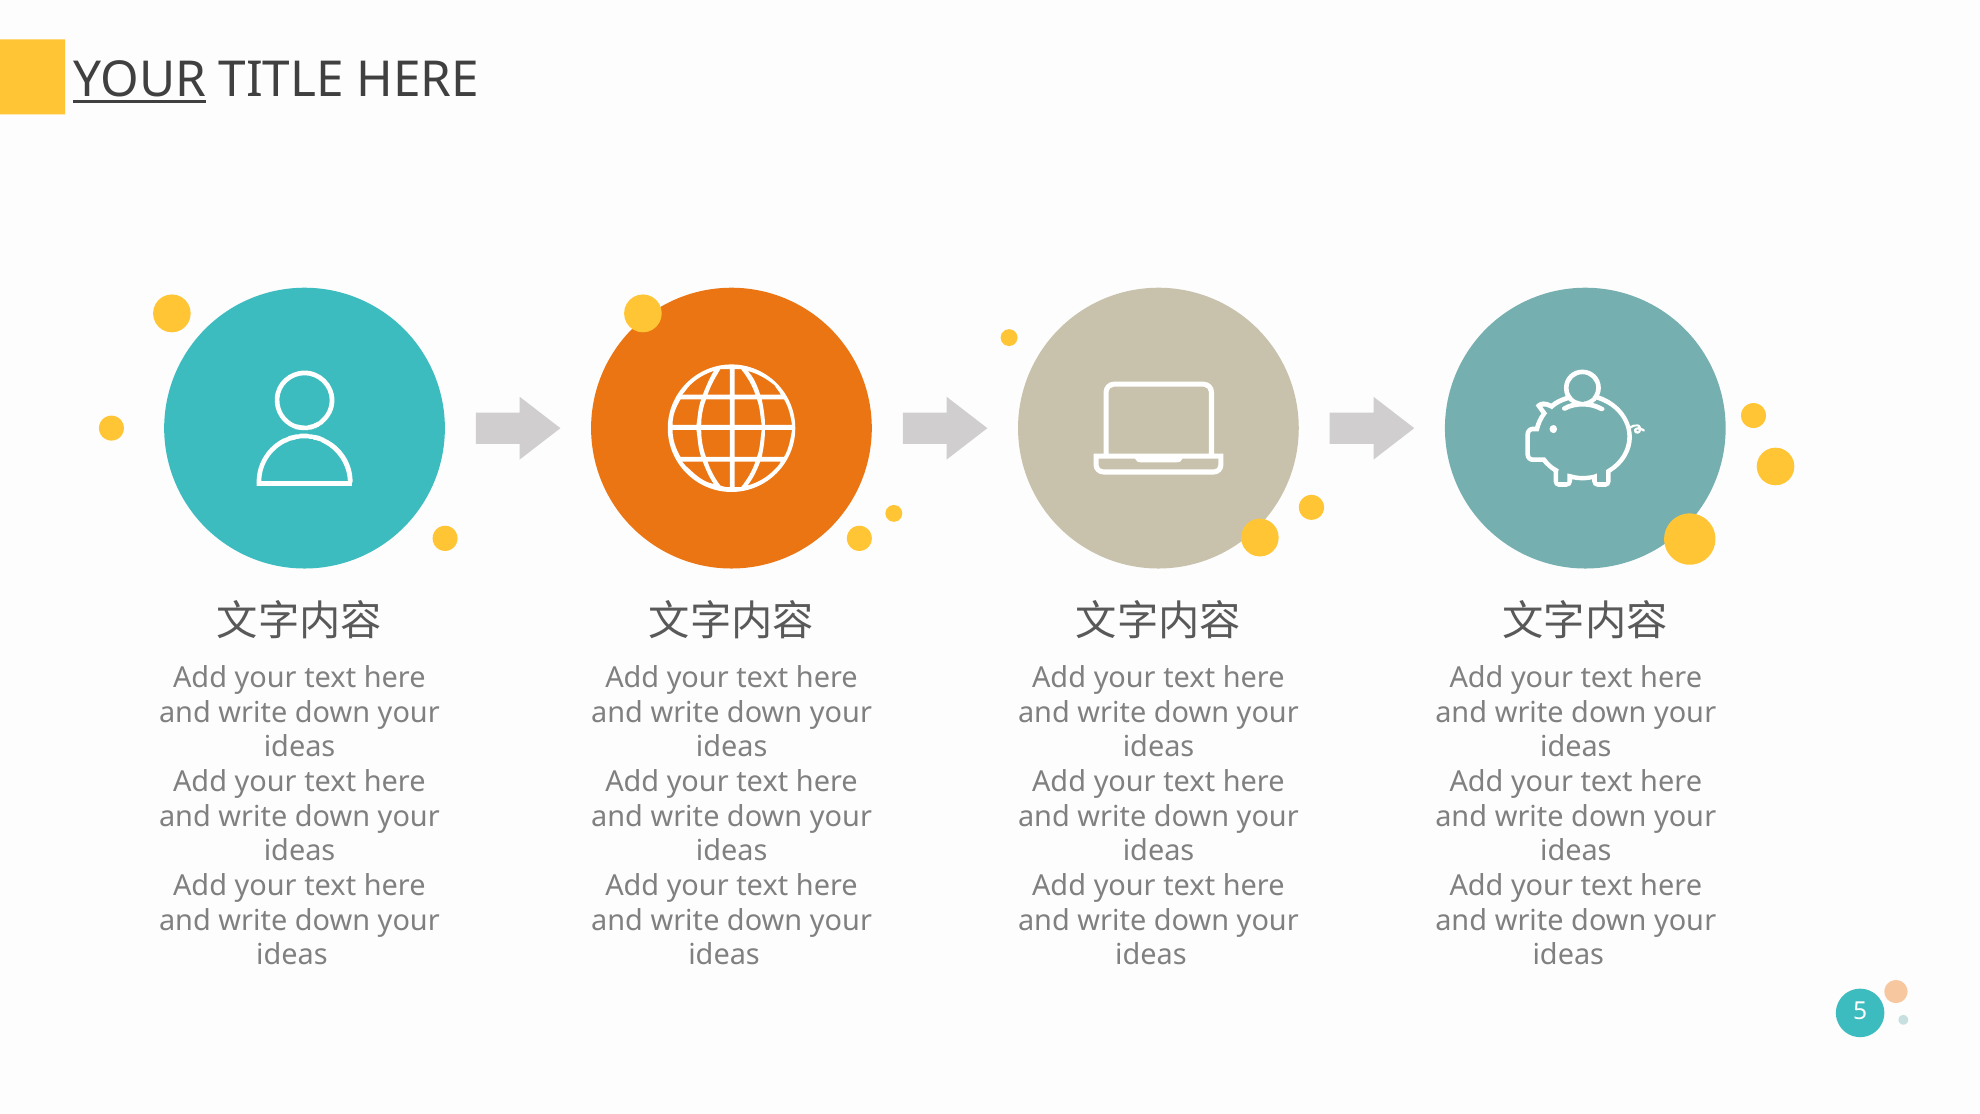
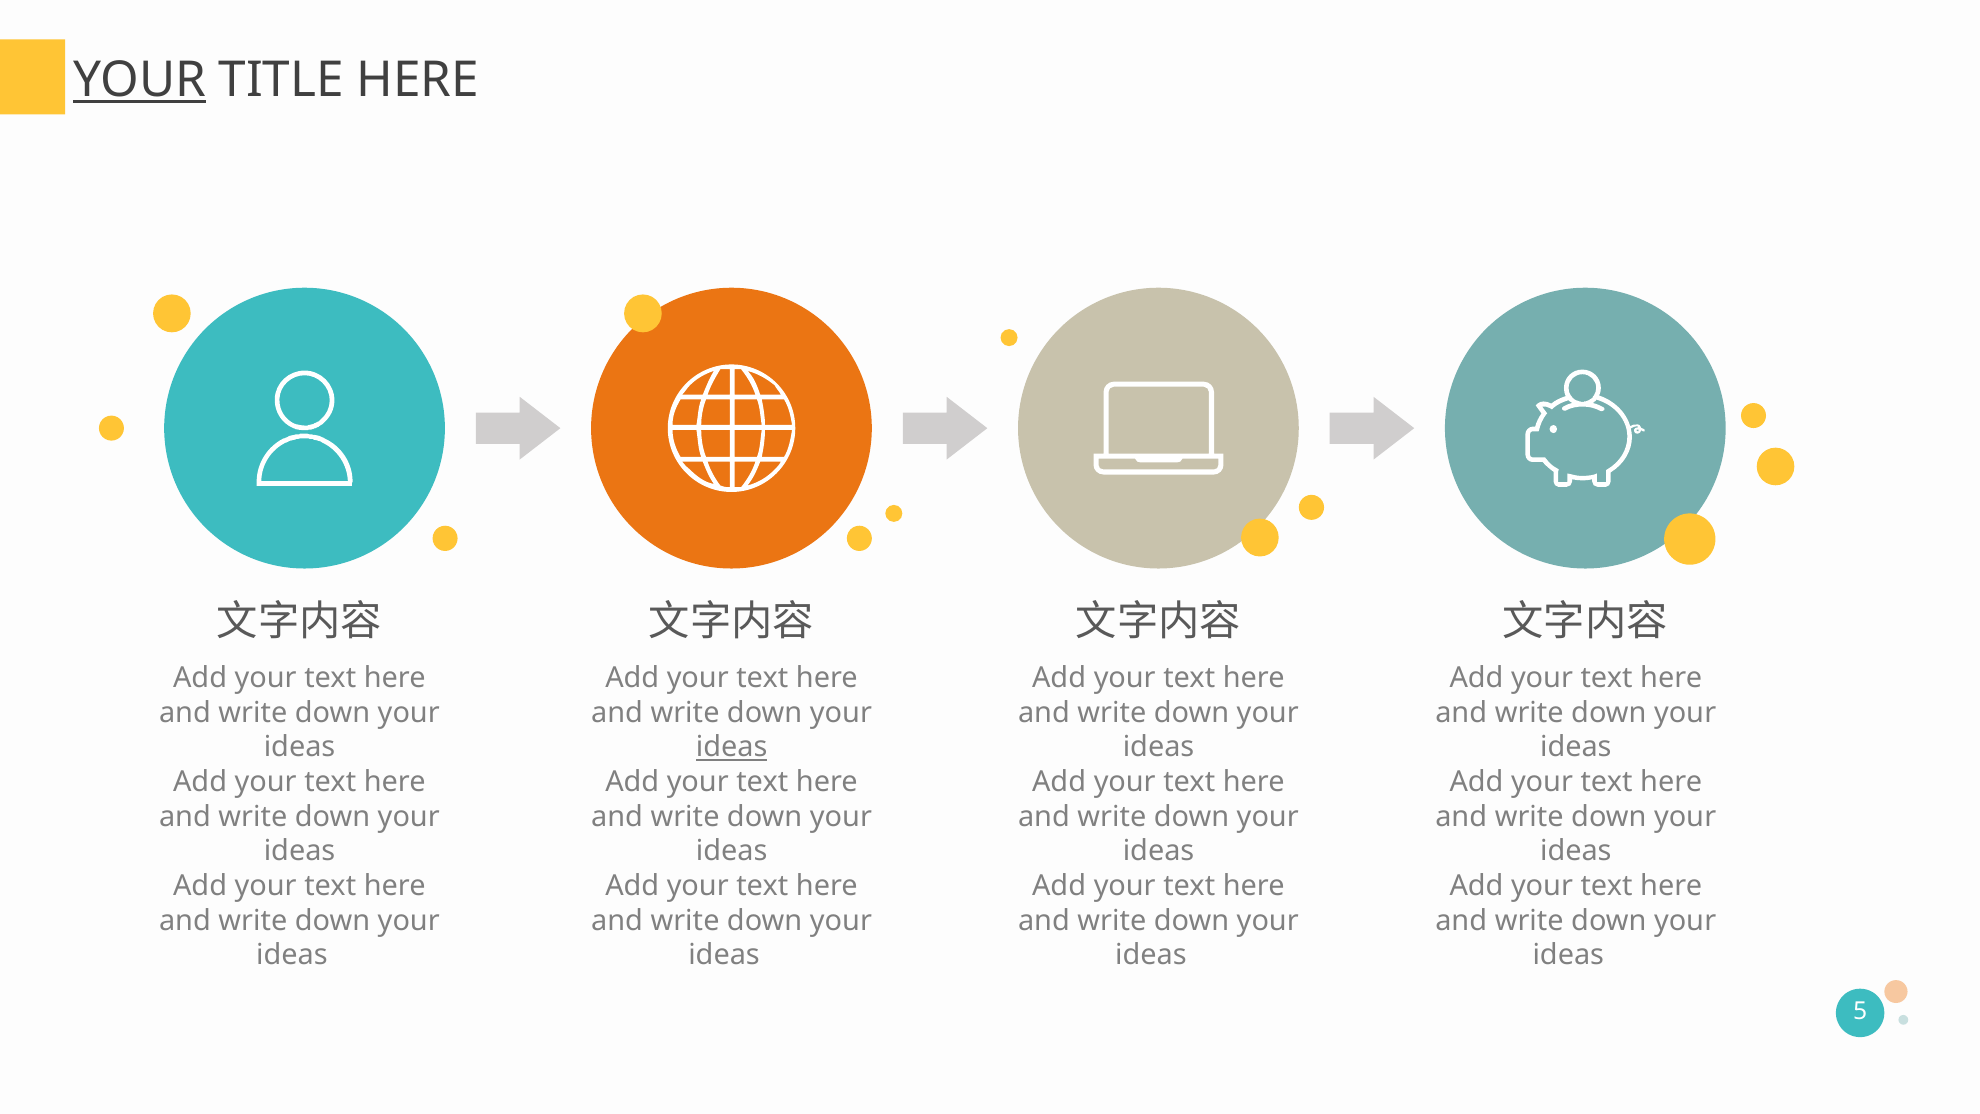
ideas at (732, 747) underline: none -> present
